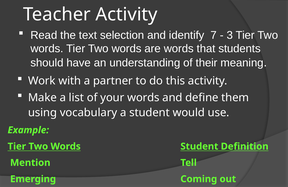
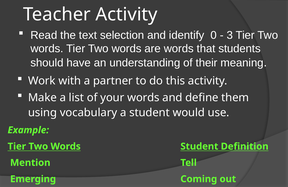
7: 7 -> 0
